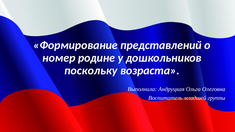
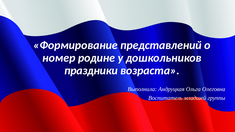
поскольку: поскольку -> праздники
